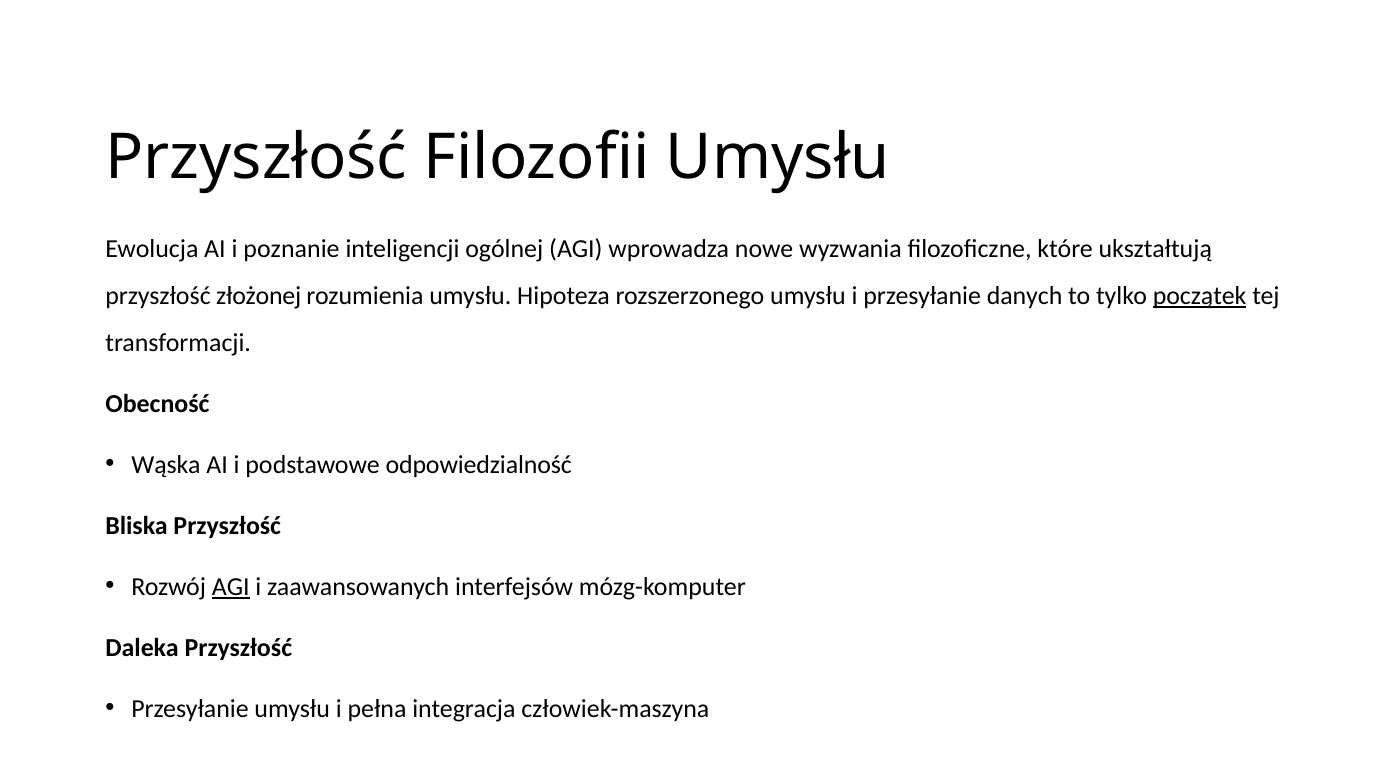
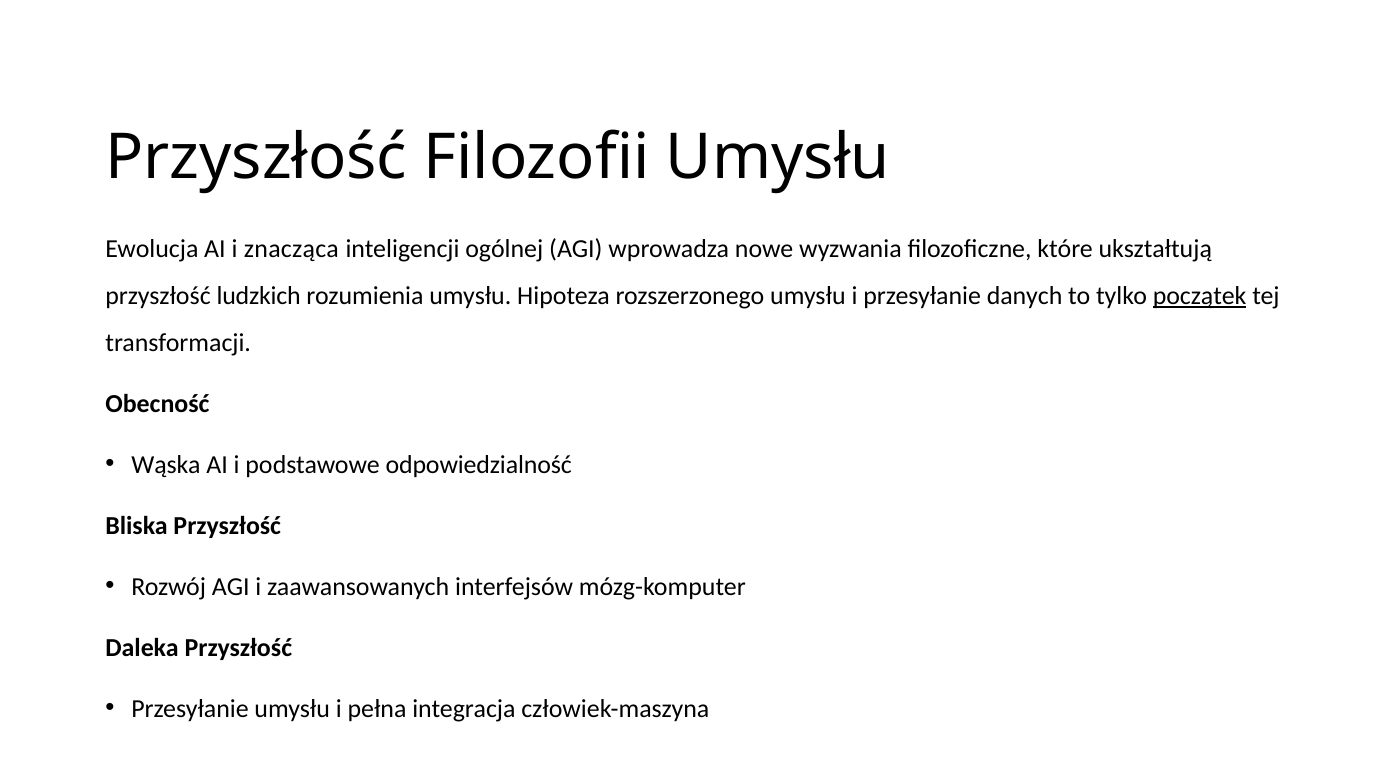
poznanie: poznanie -> znacząca
złożonej: złożonej -> ludzkich
AGI at (231, 587) underline: present -> none
